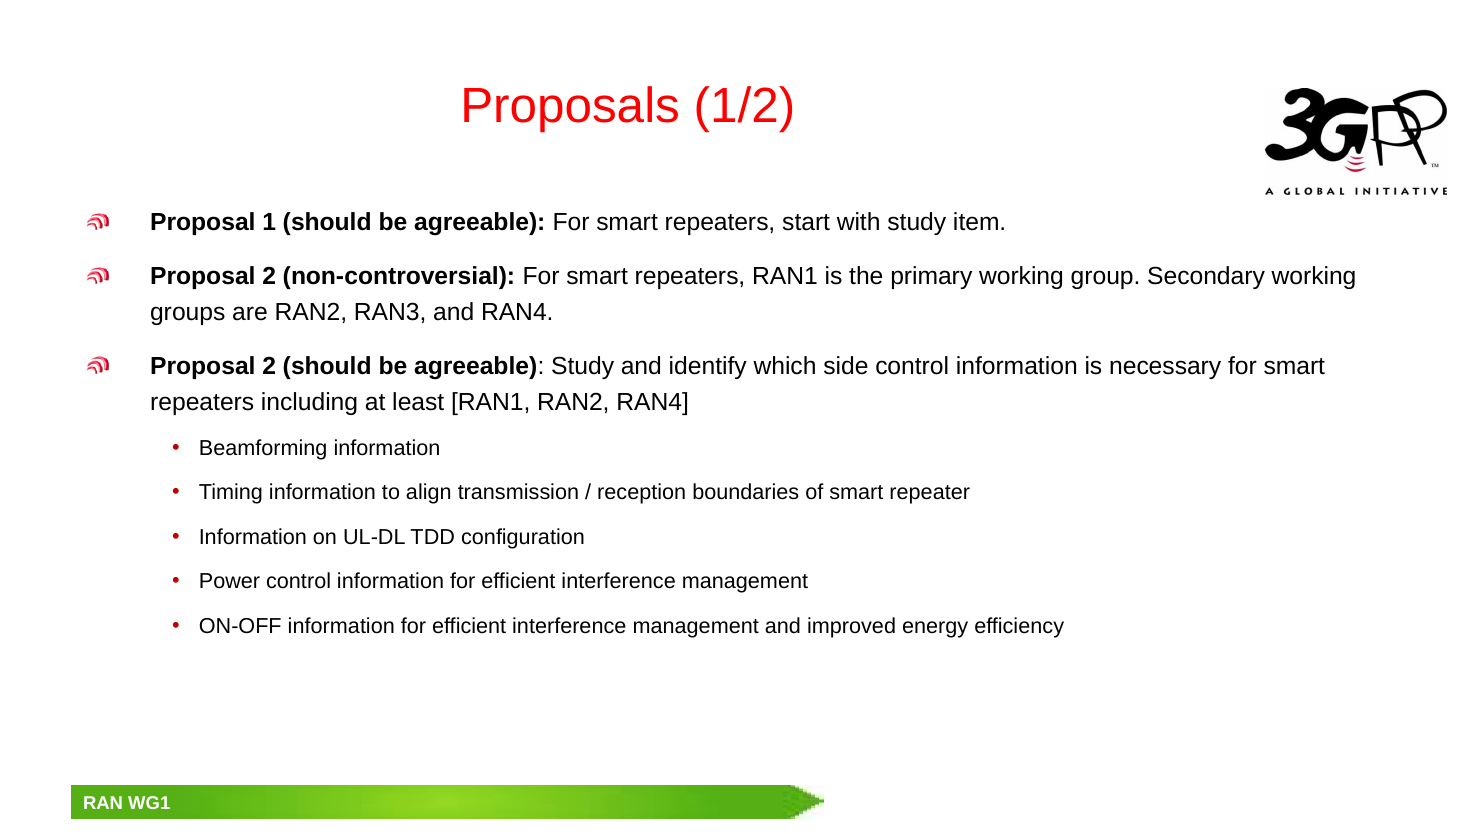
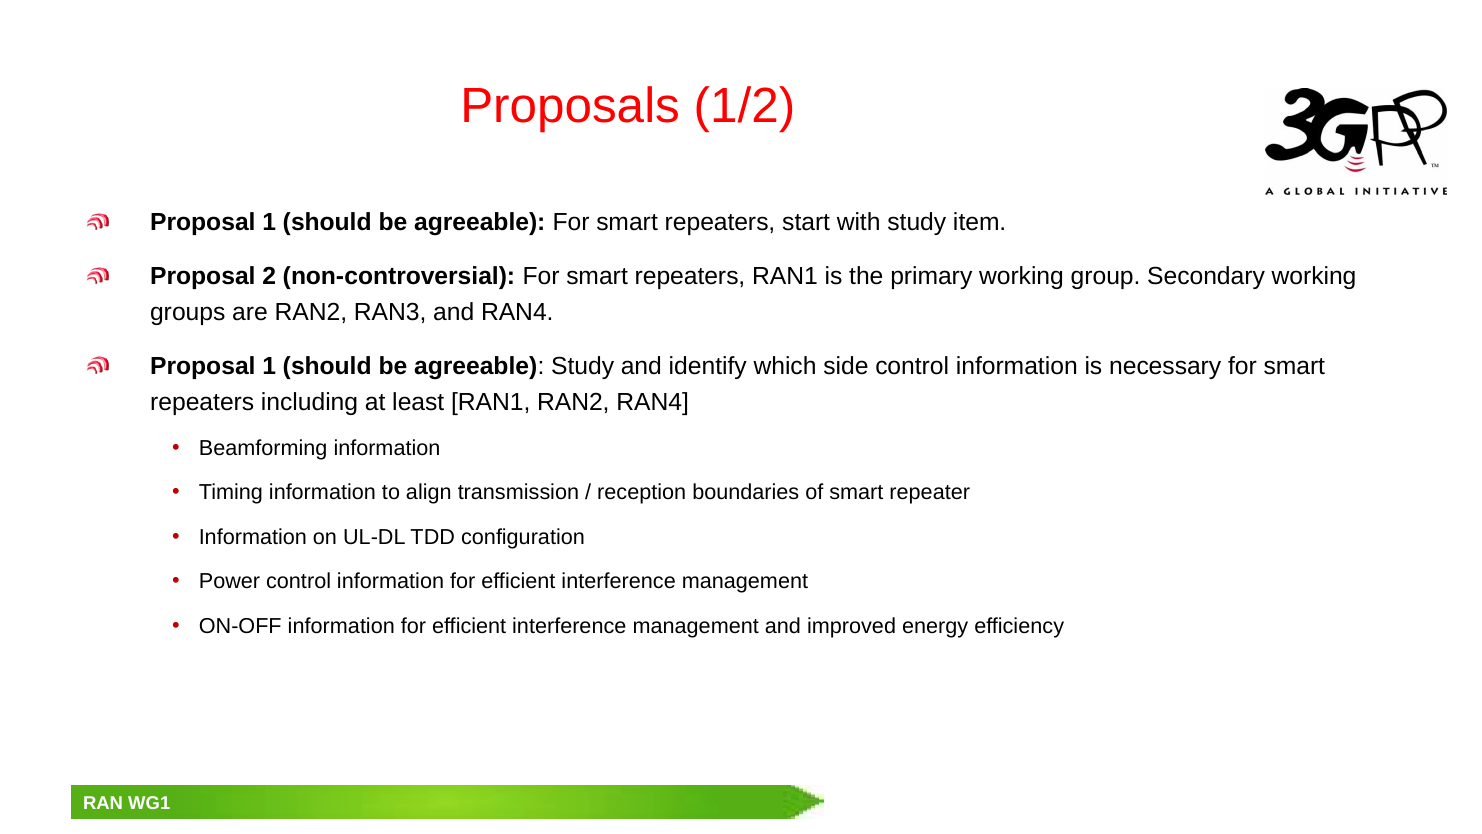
2 at (269, 366): 2 -> 1
